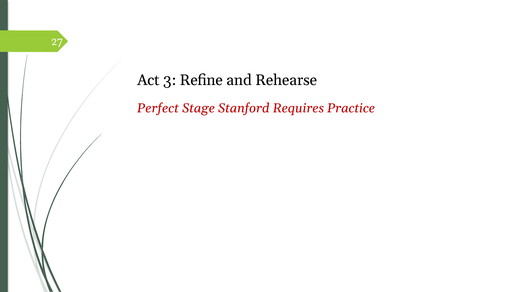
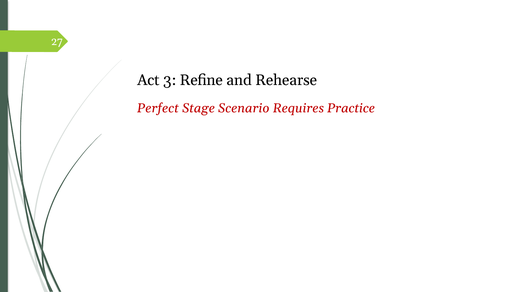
Stanford: Stanford -> Scenario
